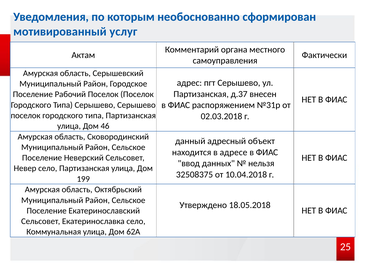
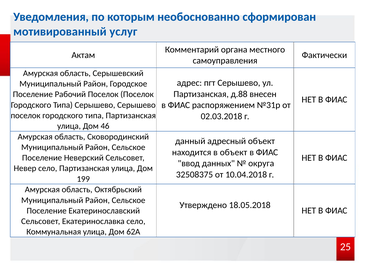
д.37: д.37 -> д.88
в адресе: адресе -> объект
нельзя: нельзя -> округа
